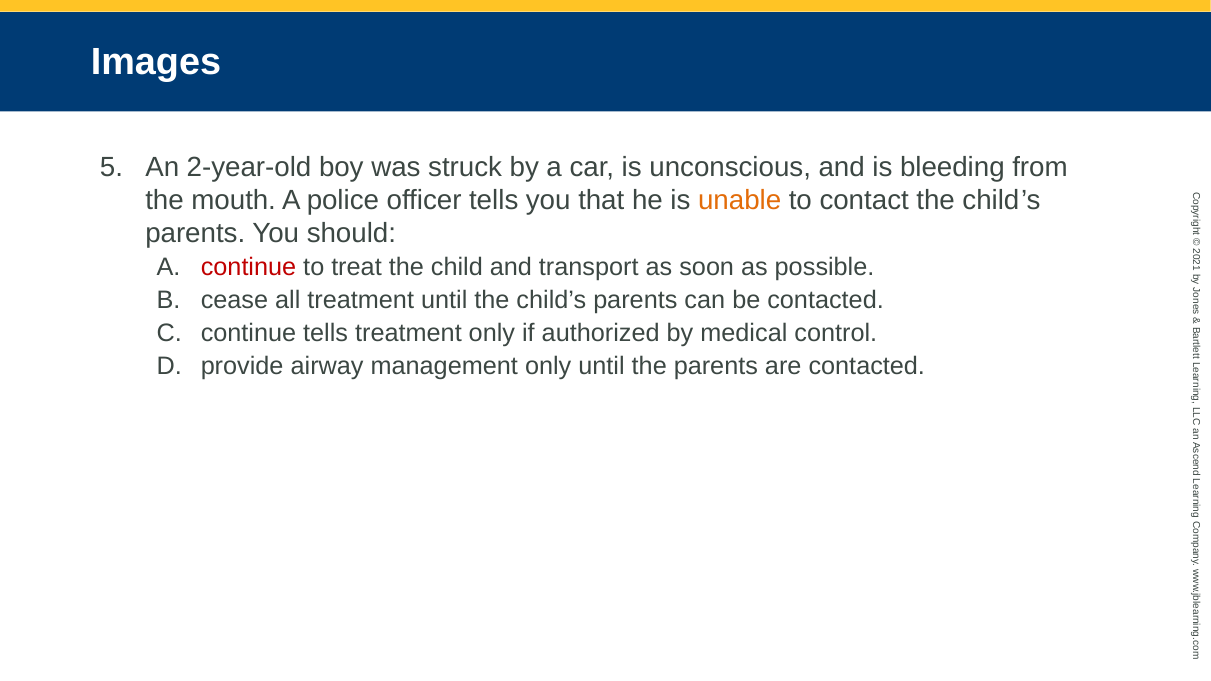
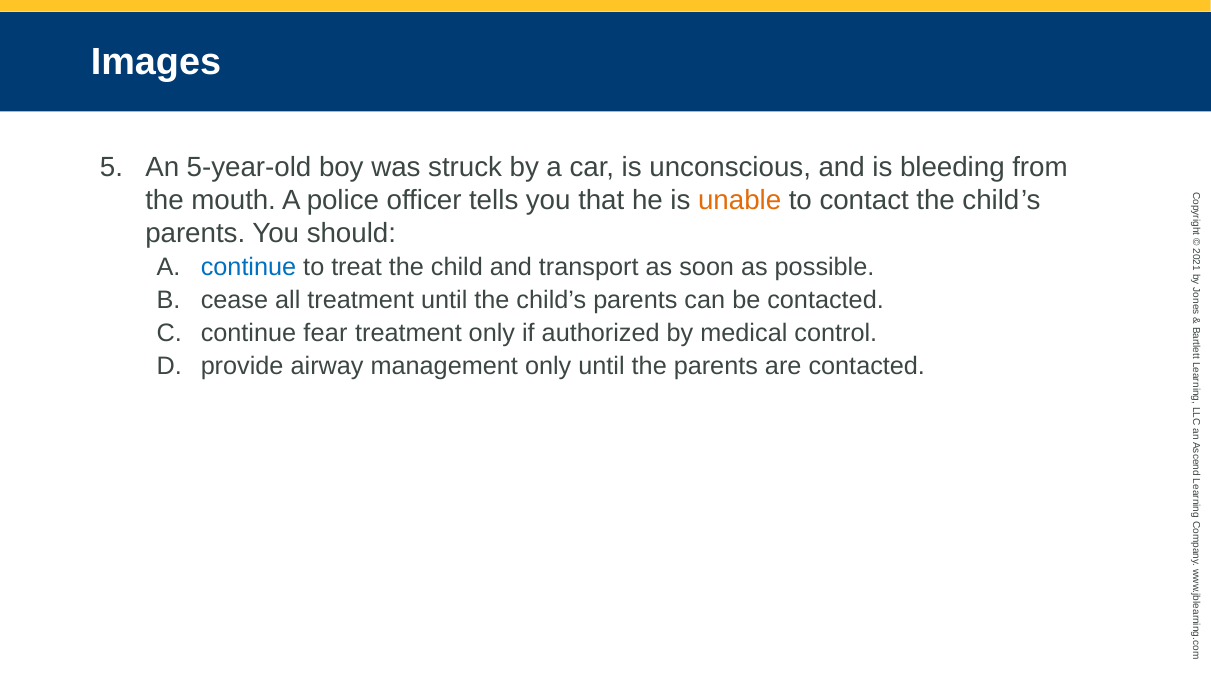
2-year-old: 2-year-old -> 5-year-old
continue at (249, 268) colour: red -> blue
continue tells: tells -> fear
